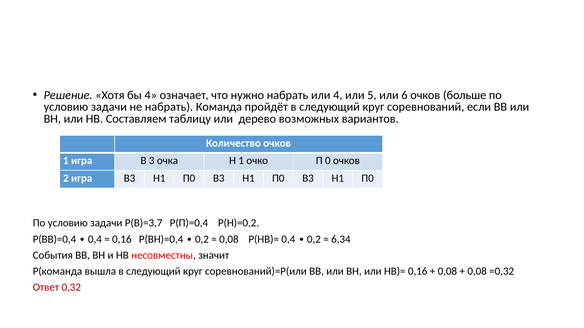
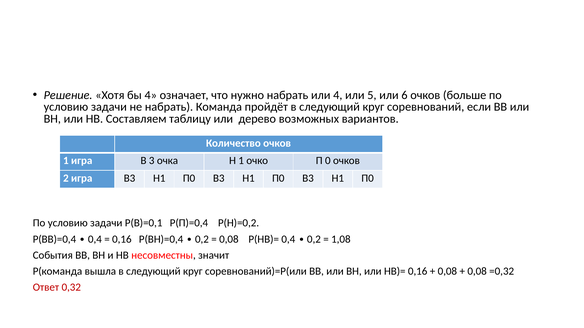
Р(В)=3,7: Р(В)=3,7 -> Р(В)=0,1
6,34: 6,34 -> 1,08
